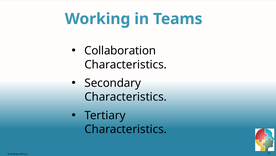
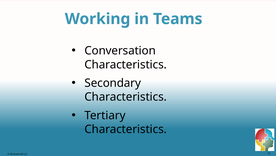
Collaboration: Collaboration -> Conversation
